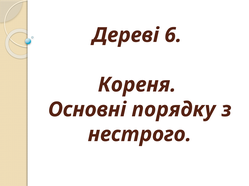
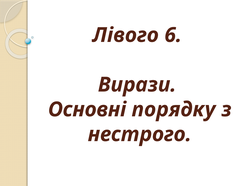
Дереві: Дереві -> Лівого
Кореня: Кореня -> Вирази
